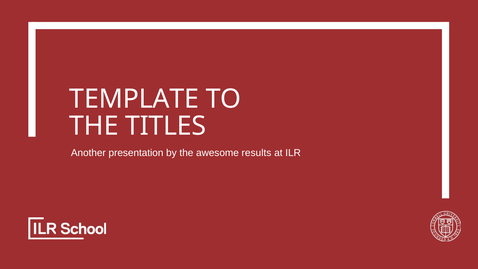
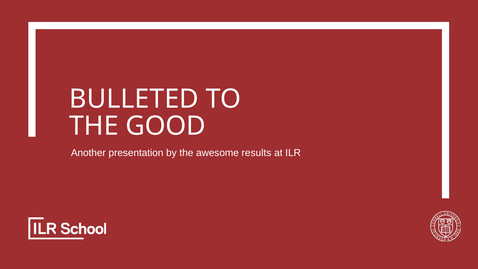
TEMPLATE: TEMPLATE -> BULLETED
TITLES: TITLES -> GOOD
